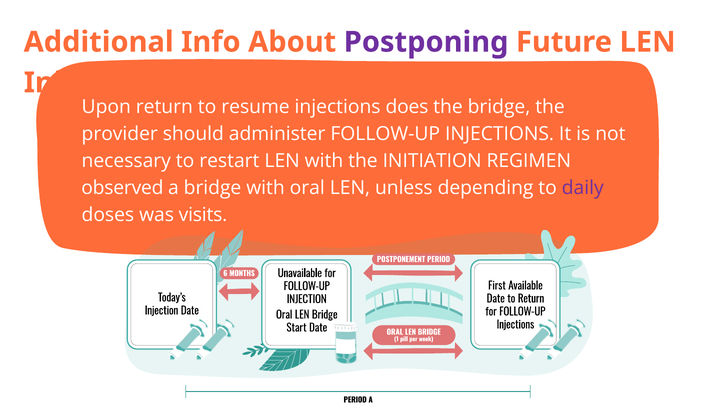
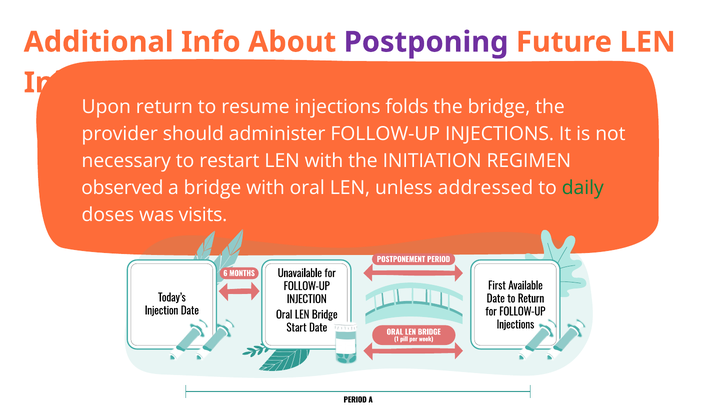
does: does -> folds
depending: depending -> addressed
daily colour: purple -> green
